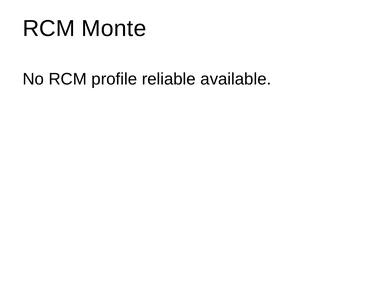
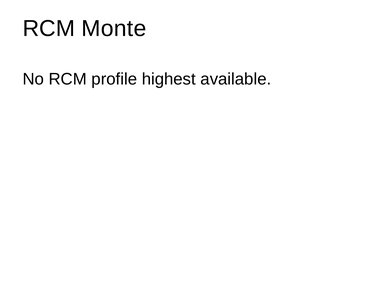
reliable: reliable -> highest
